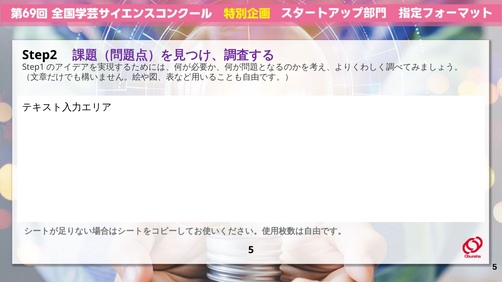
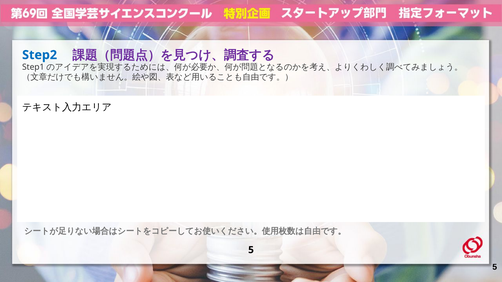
Step2 colour: black -> blue
